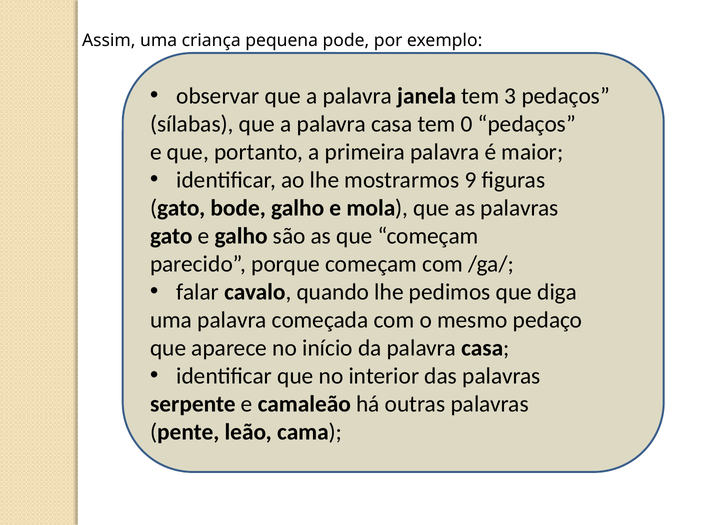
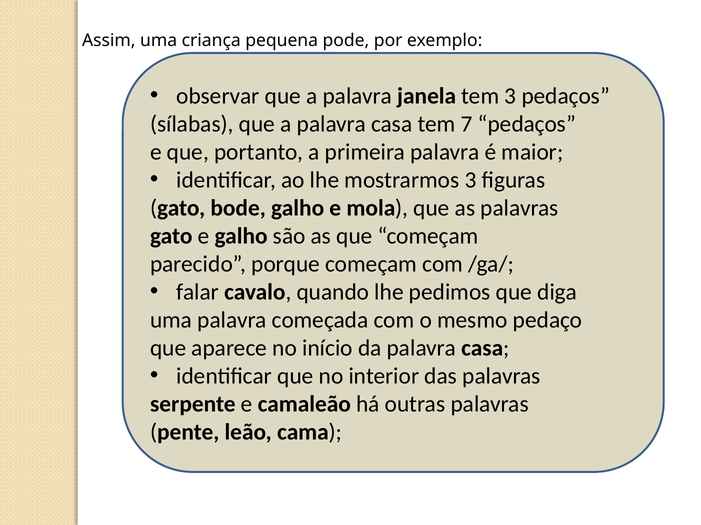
0: 0 -> 7
mostrarmos 9: 9 -> 3
